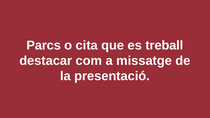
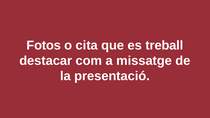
Parcs: Parcs -> Fotos
